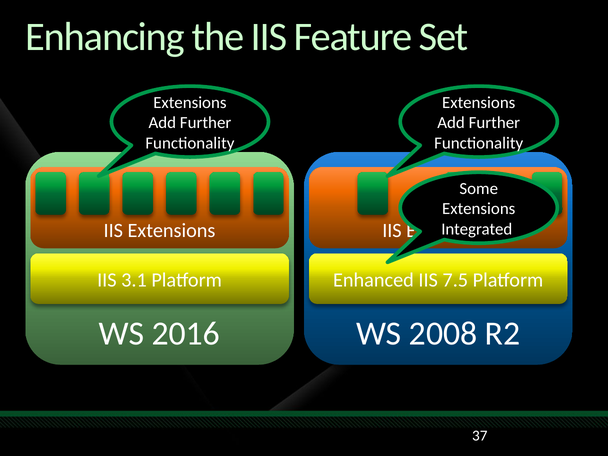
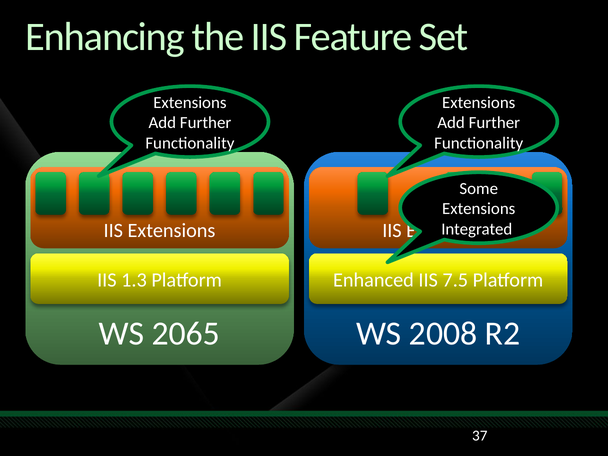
3.1: 3.1 -> 1.3
2016: 2016 -> 2065
